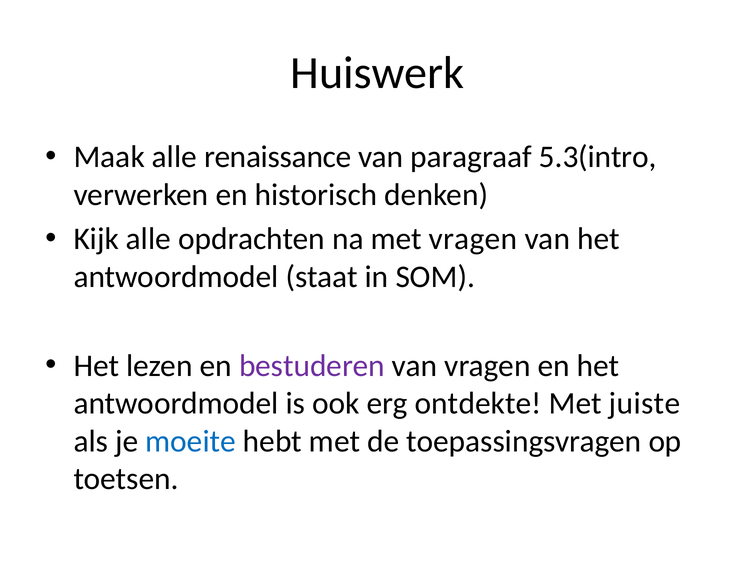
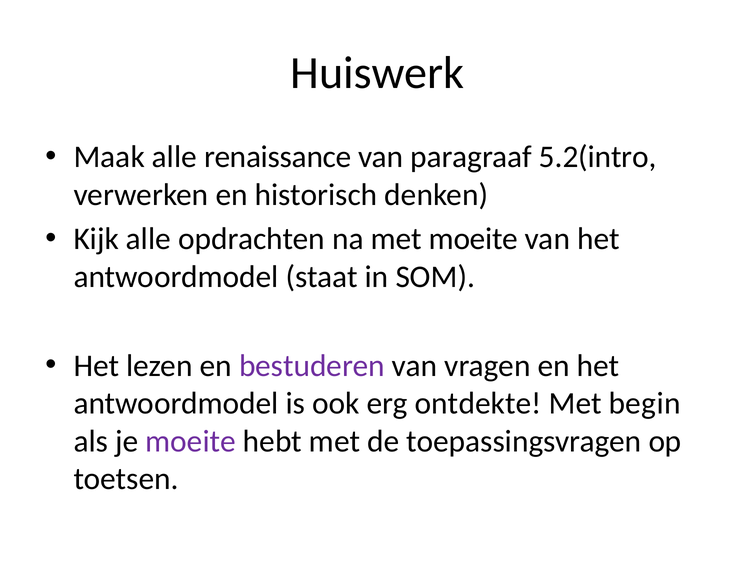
5.3(intro: 5.3(intro -> 5.2(intro
met vragen: vragen -> moeite
juiste: juiste -> begin
moeite at (191, 441) colour: blue -> purple
